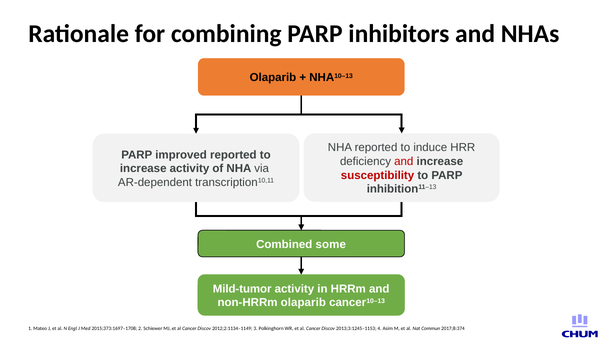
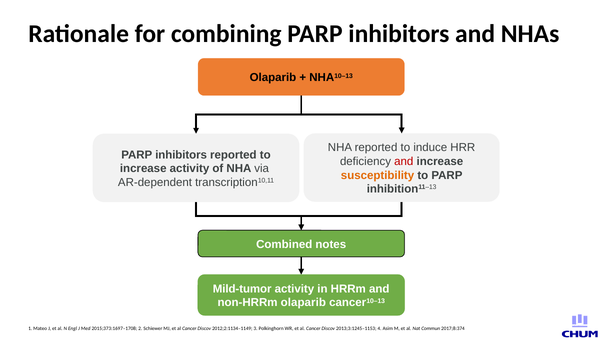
improved at (181, 155): improved -> inhibitors
susceptibility colour: red -> orange
some: some -> notes
